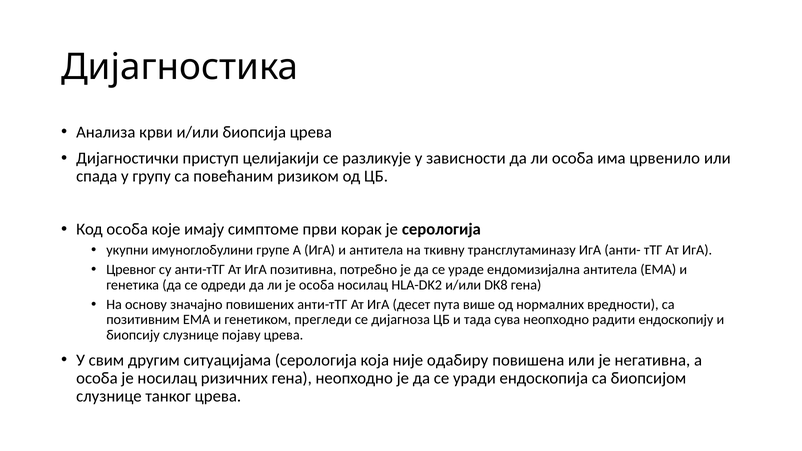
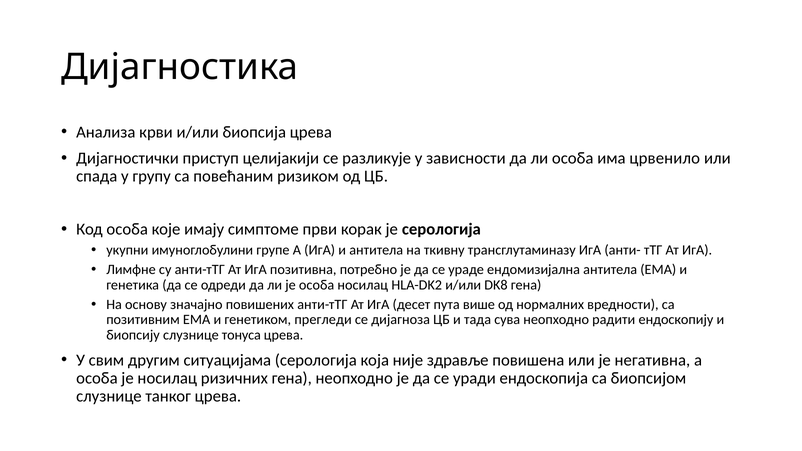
Цревног: Цревног -> Лимфне
појаву: појаву -> тонуса
одабиру: одабиру -> здравље
